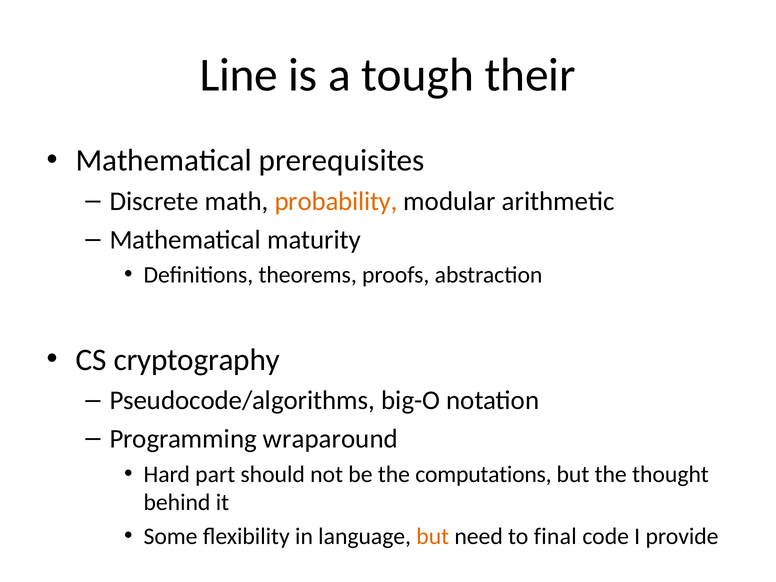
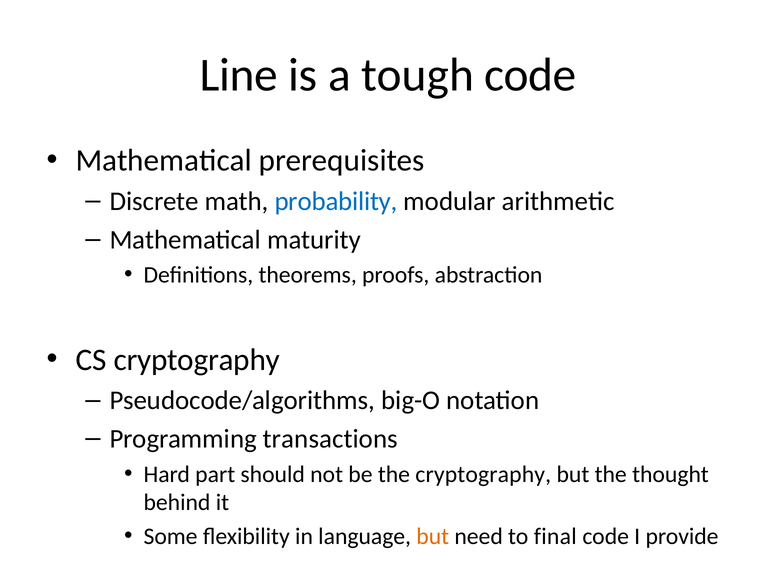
tough their: their -> code
probability colour: orange -> blue
wraparound: wraparound -> transactions
the computations: computations -> cryptography
